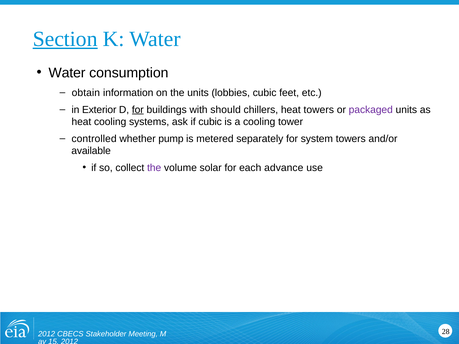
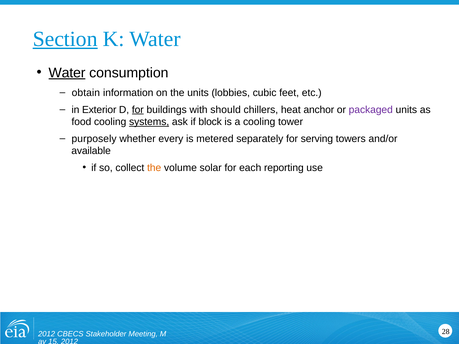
Water at (67, 73) underline: none -> present
heat towers: towers -> anchor
heat at (81, 122): heat -> food
systems underline: none -> present
if cubic: cubic -> block
controlled: controlled -> purposely
pump: pump -> every
system: system -> serving
the at (154, 168) colour: purple -> orange
advance: advance -> reporting
